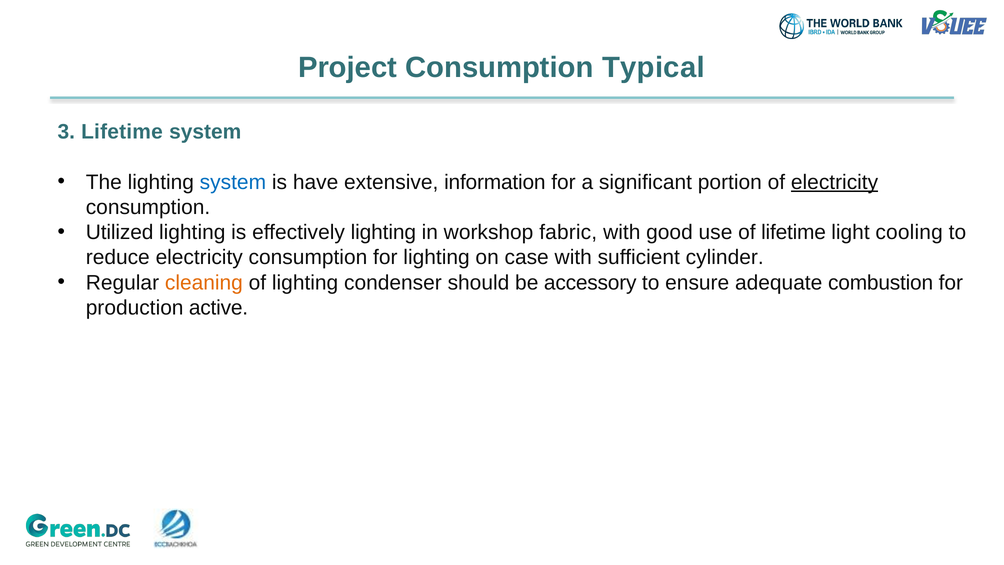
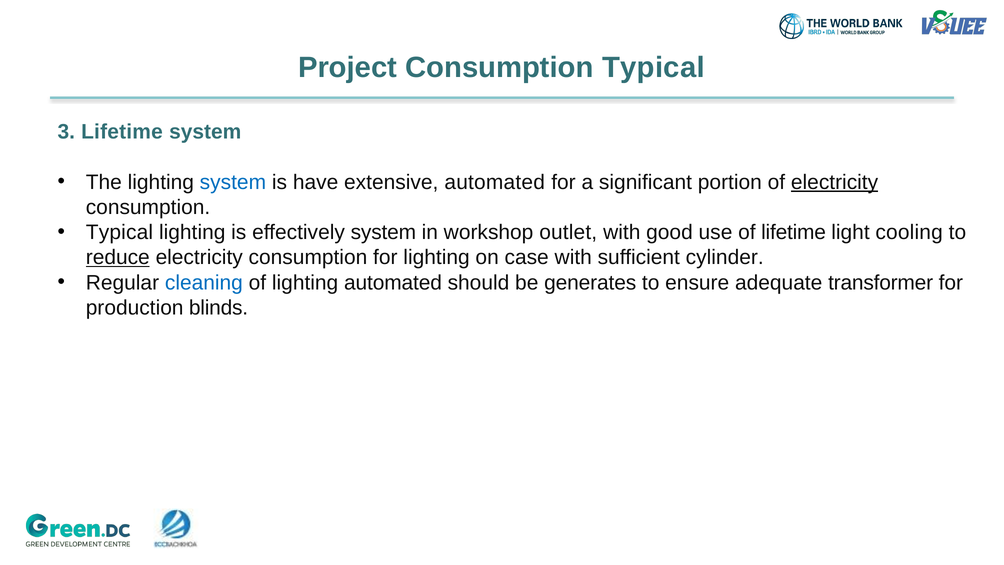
extensive information: information -> automated
Utilized at (120, 232): Utilized -> Typical
effectively lighting: lighting -> system
fabric: fabric -> outlet
reduce underline: none -> present
cleaning colour: orange -> blue
lighting condenser: condenser -> automated
accessory: accessory -> generates
combustion: combustion -> transformer
active: active -> blinds
